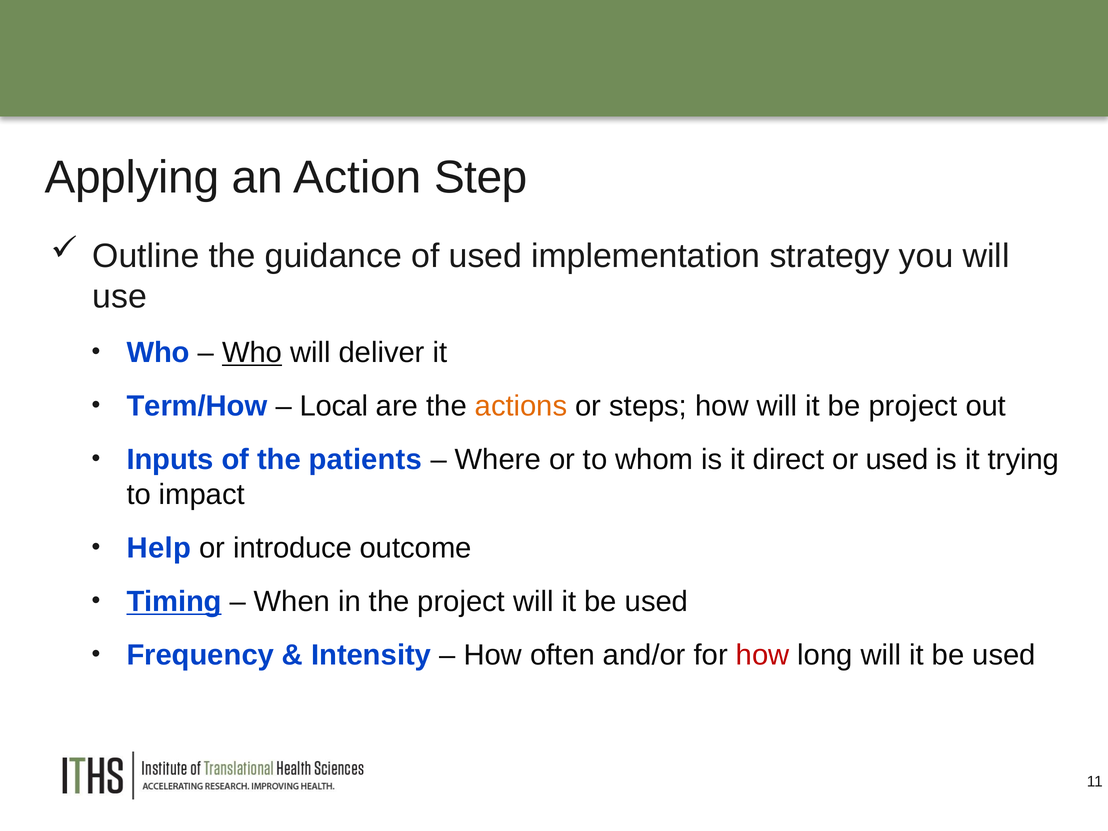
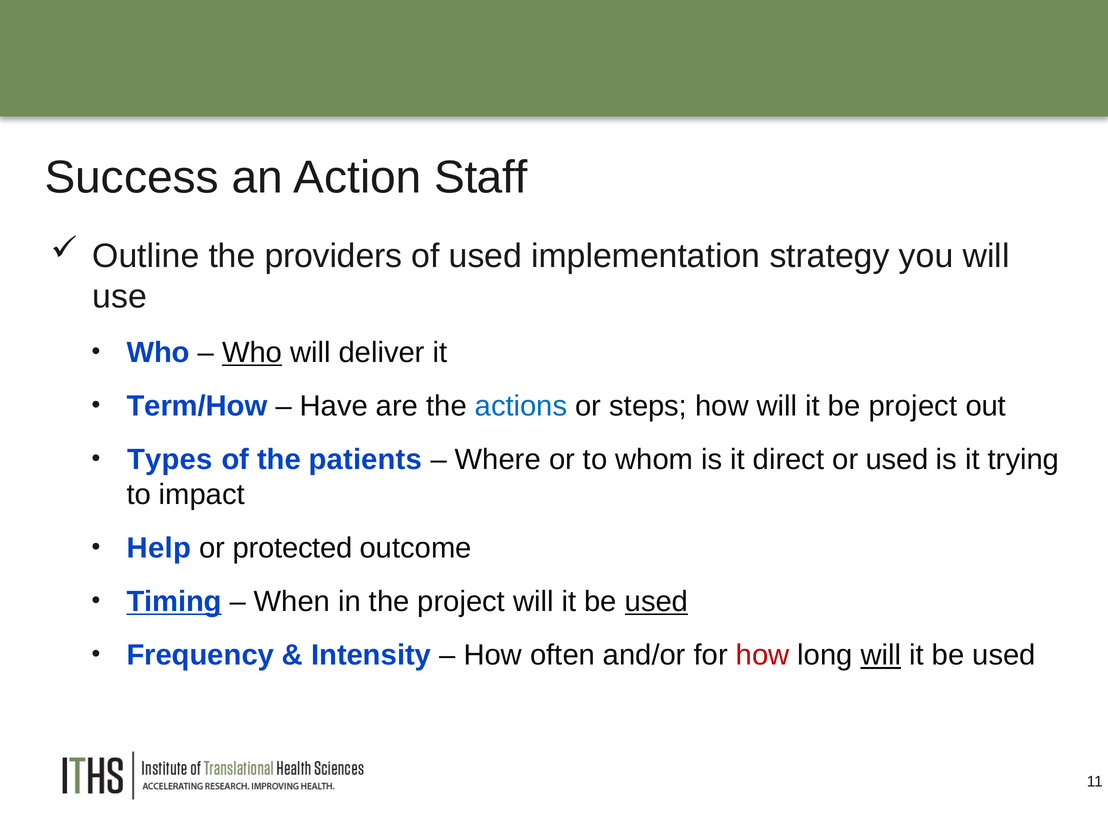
Applying: Applying -> Success
Step: Step -> Staff
guidance: guidance -> providers
Local: Local -> Have
actions colour: orange -> blue
Inputs: Inputs -> Types
introduce: introduce -> protected
used at (656, 602) underline: none -> present
will at (881, 655) underline: none -> present
